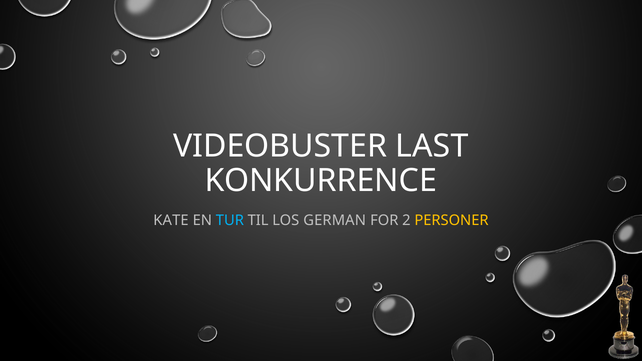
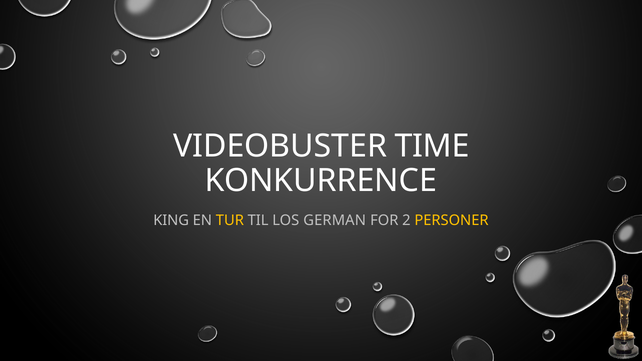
LAST: LAST -> TIME
KATE: KATE -> KING
TUR colour: light blue -> yellow
